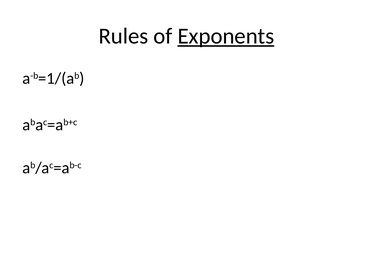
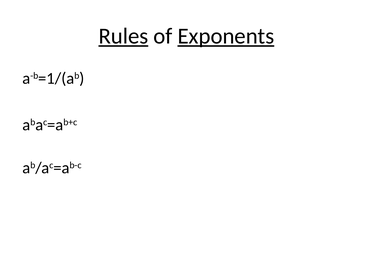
Rules underline: none -> present
